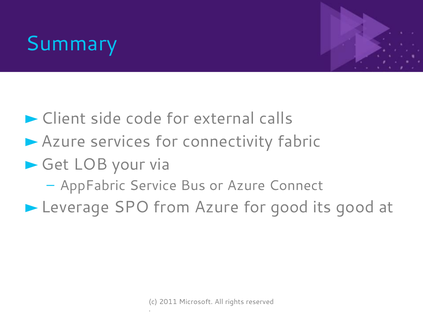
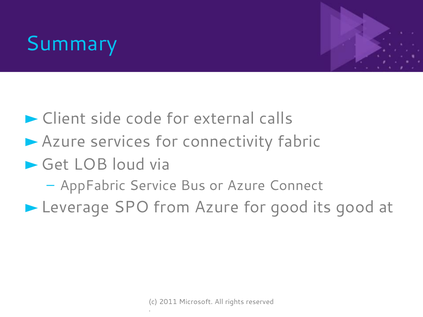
your: your -> loud
